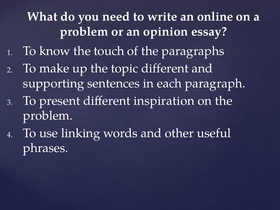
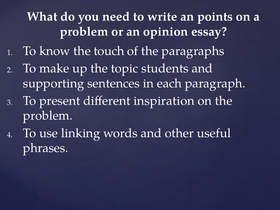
online: online -> points
topic different: different -> students
